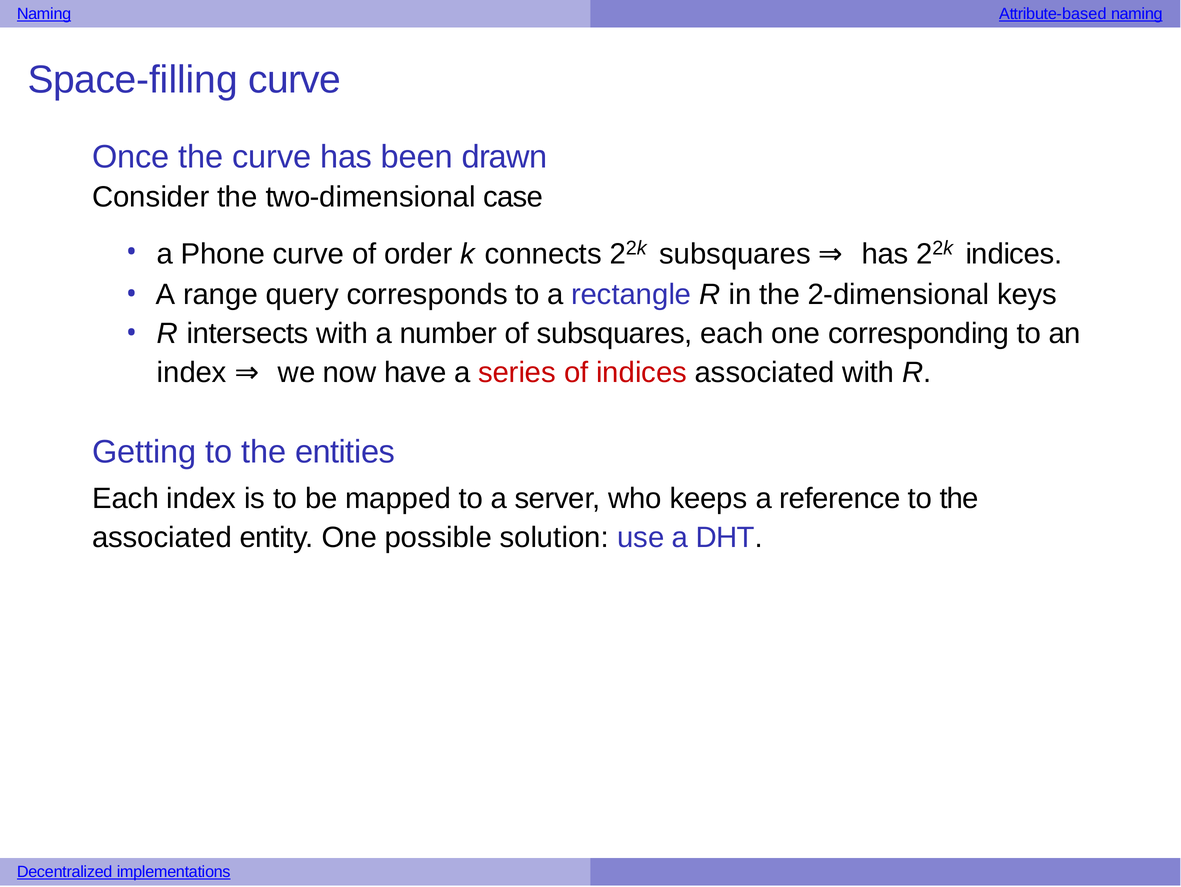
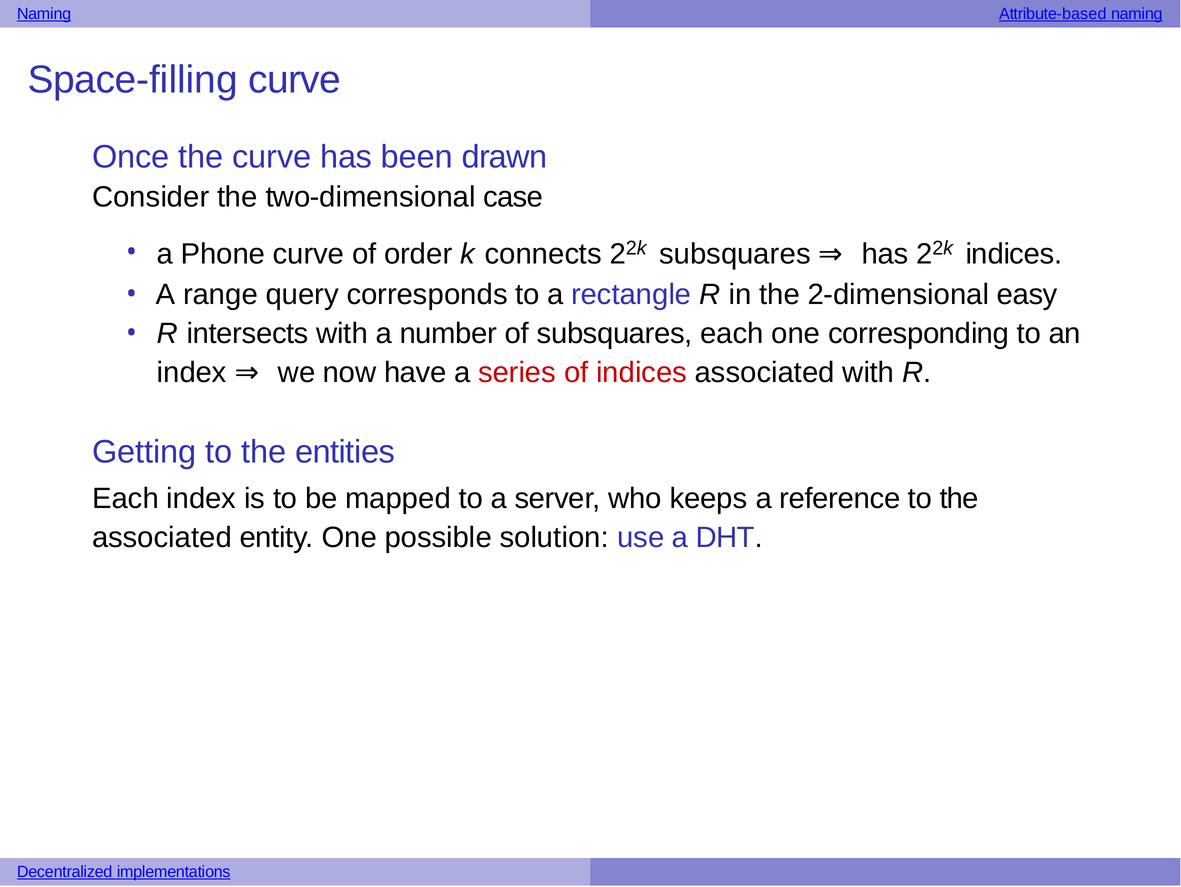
keys: keys -> easy
